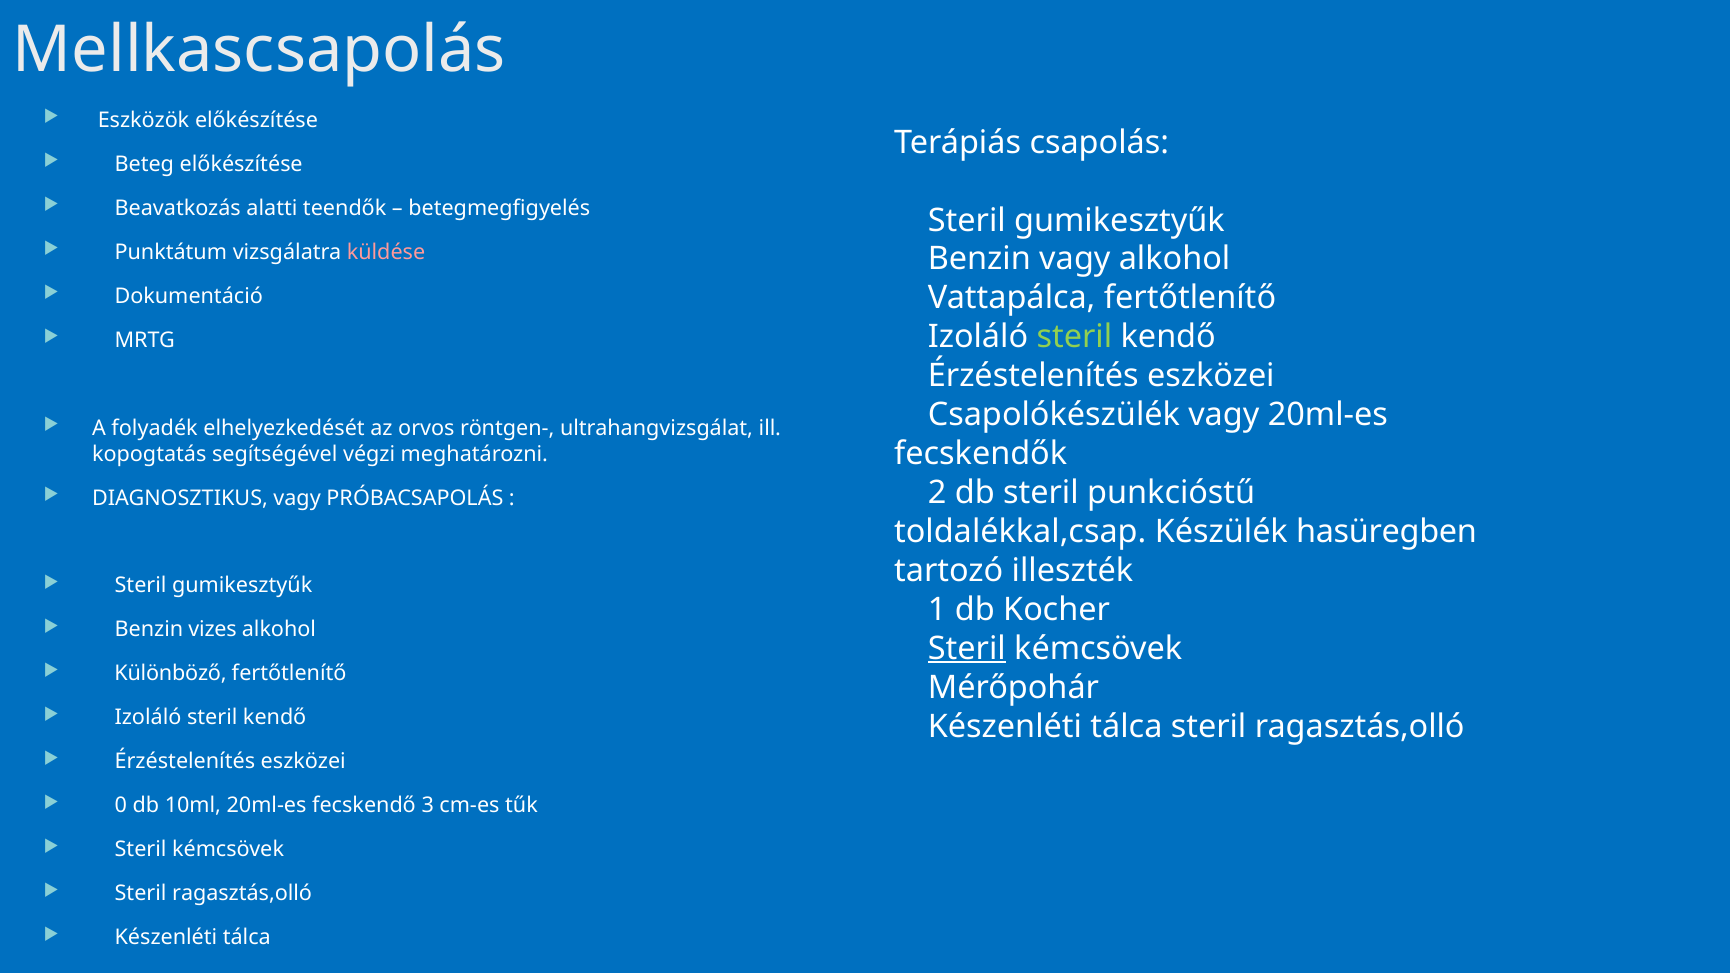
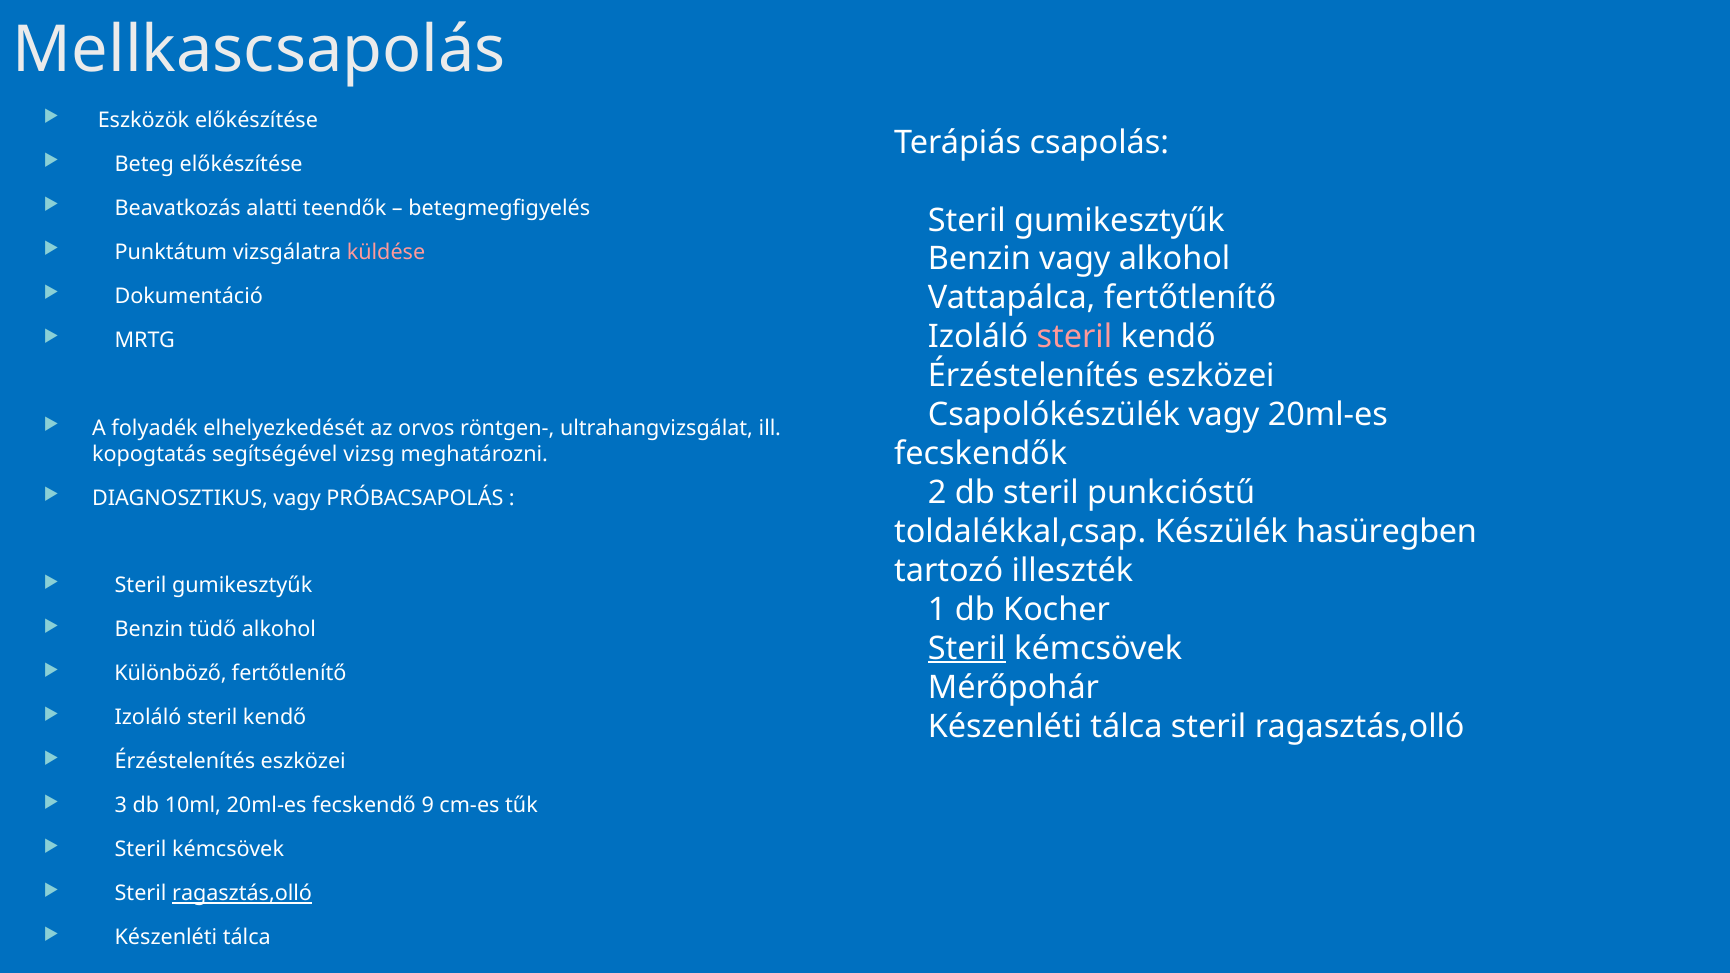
steril at (1074, 337) colour: light green -> pink
végzi: végzi -> vizsg
vizes: vizes -> tüdő
0: 0 -> 3
3: 3 -> 9
ragasztás,olló at (242, 894) underline: none -> present
